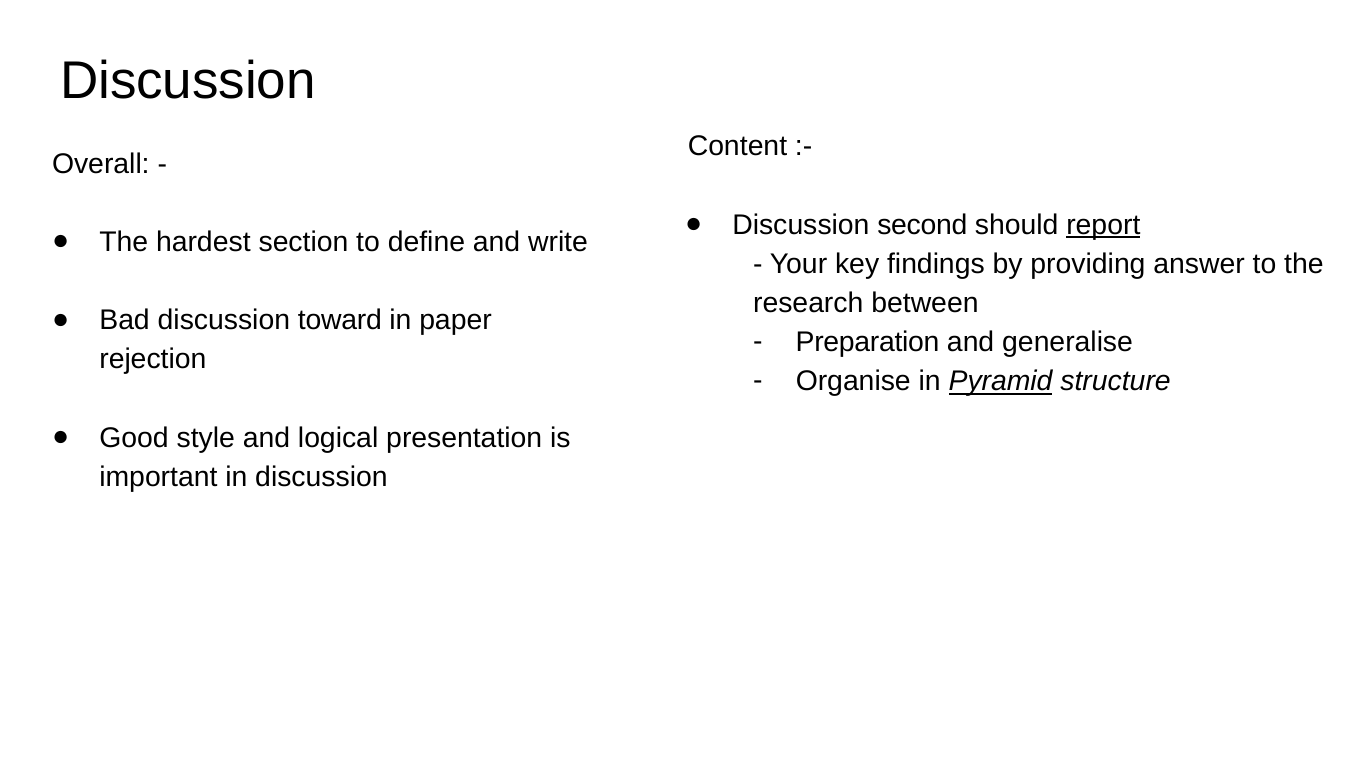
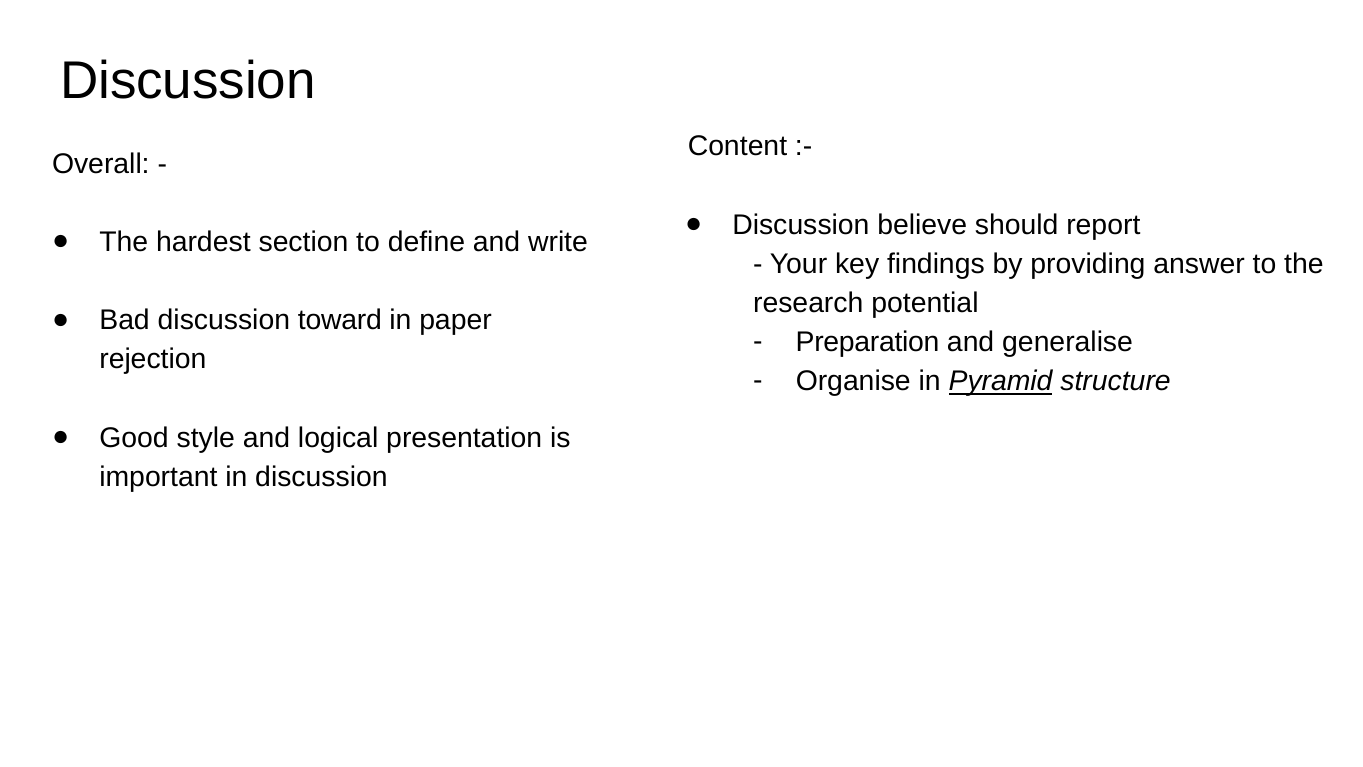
second: second -> believe
report underline: present -> none
between: between -> potential
